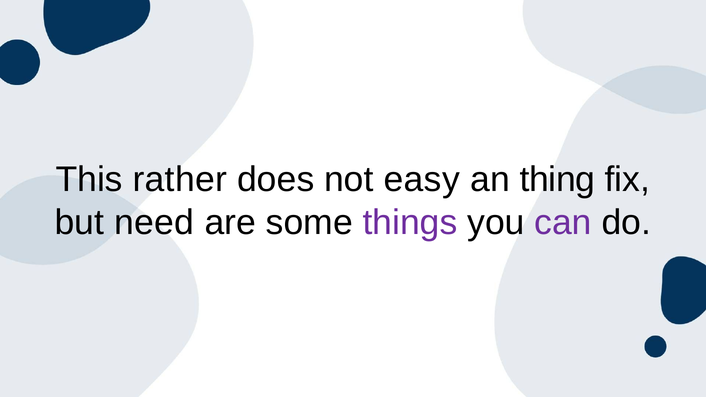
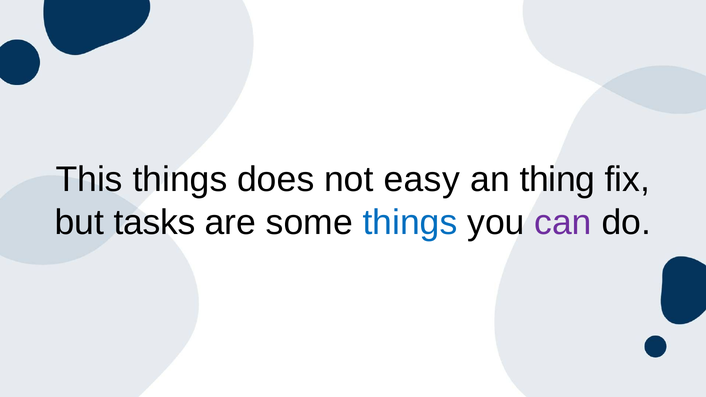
This rather: rather -> things
need: need -> tasks
things at (410, 222) colour: purple -> blue
